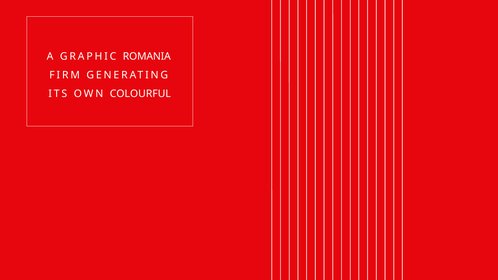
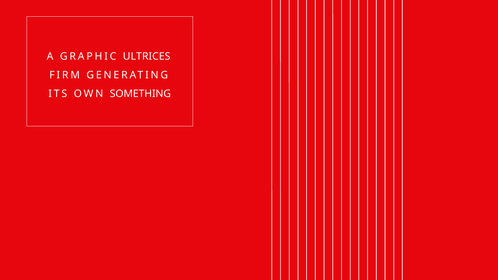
ROMANIA: ROMANIA -> ULTRICES
COLOURFUL: COLOURFUL -> SOMETHING
